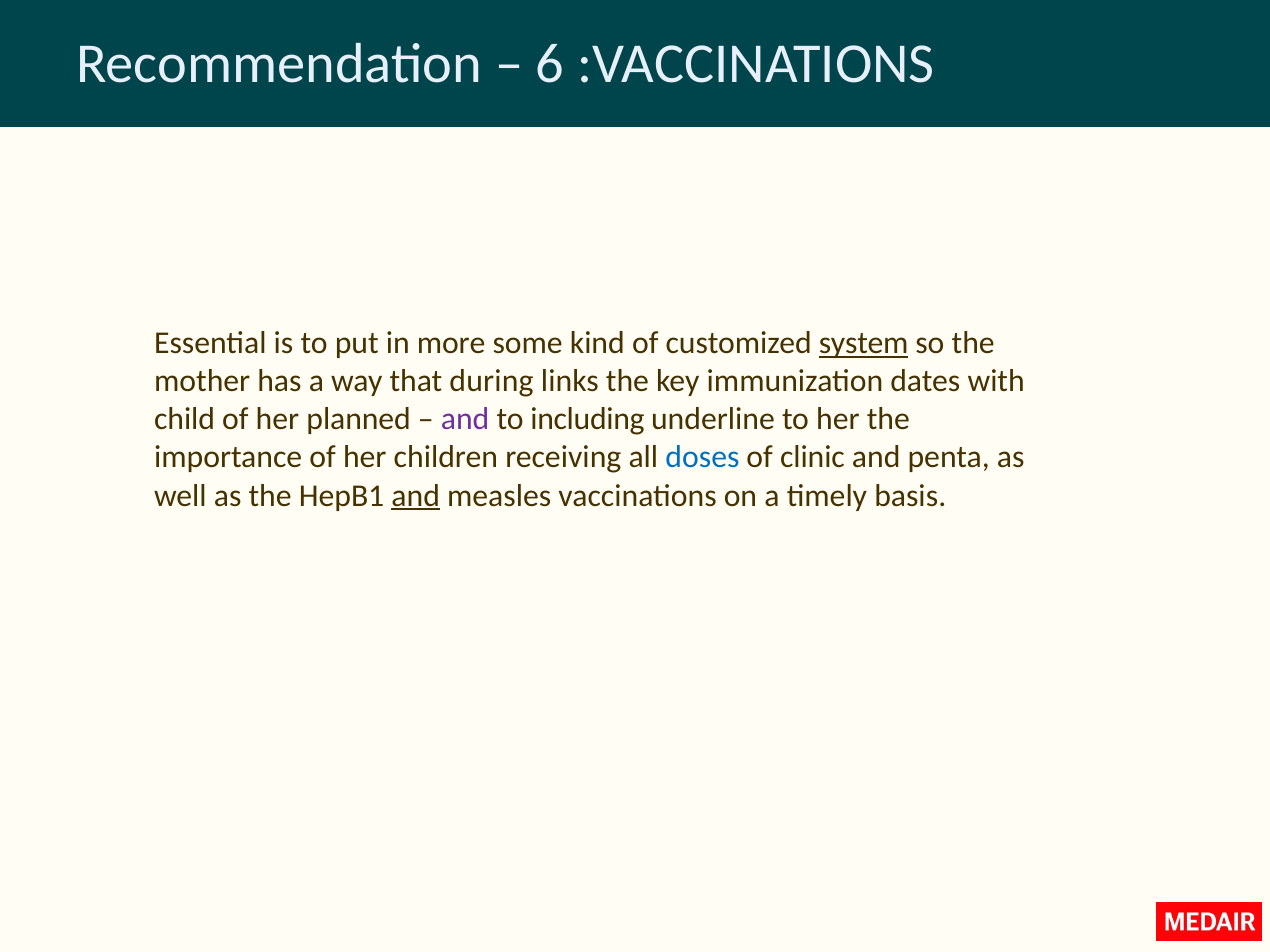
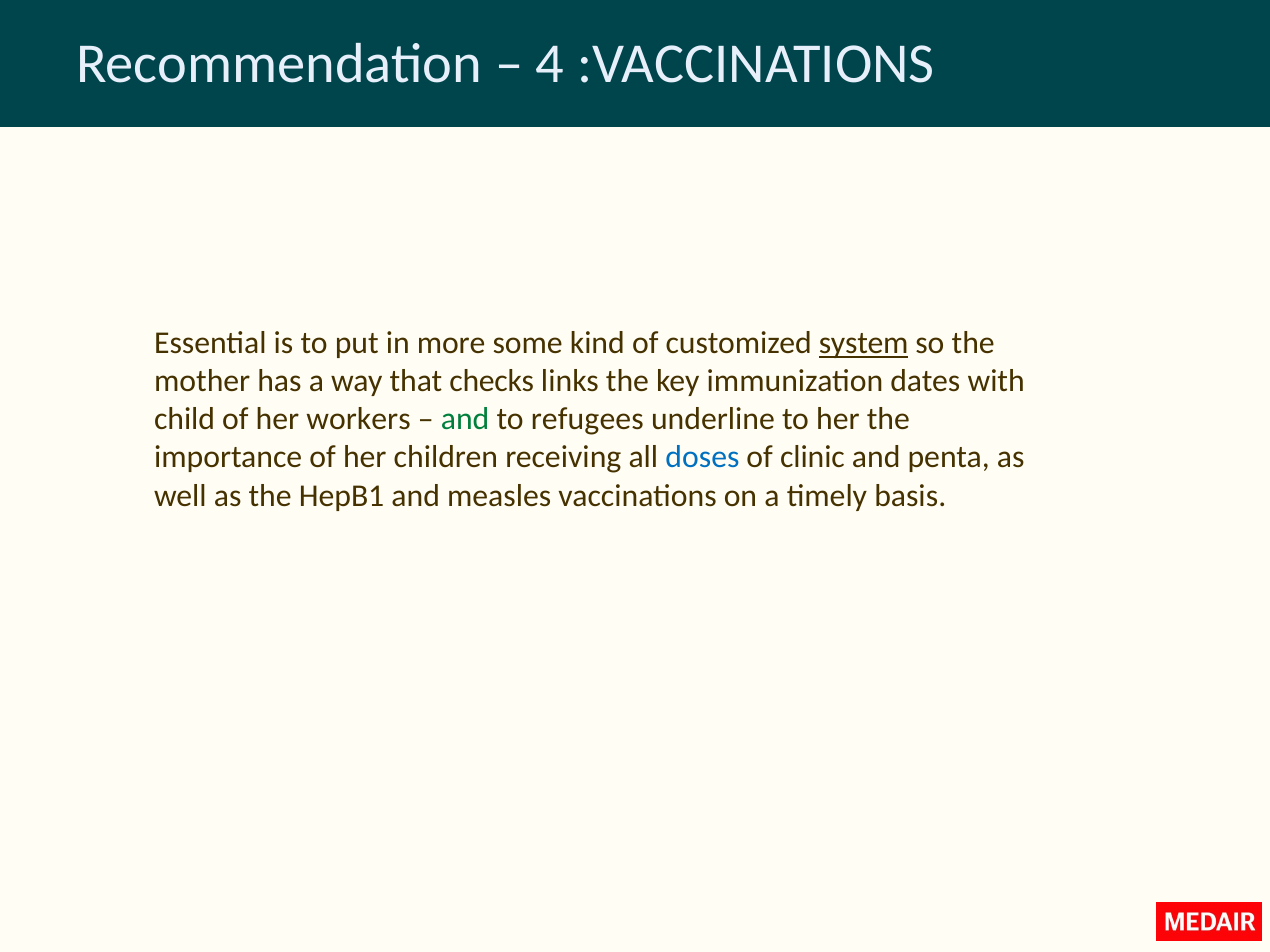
6: 6 -> 4
during: during -> checks
planned: planned -> workers
and at (465, 420) colour: purple -> green
including: including -> refugees
and at (416, 496) underline: present -> none
